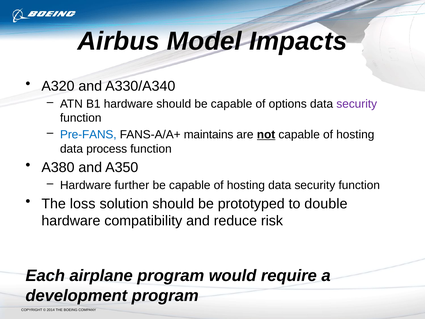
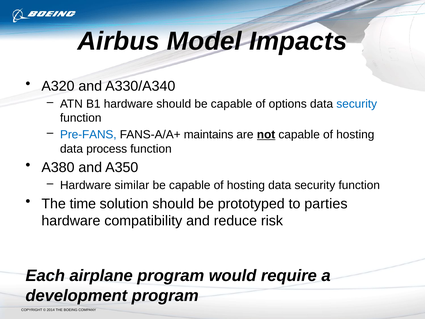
security at (357, 104) colour: purple -> blue
further: further -> similar
loss: loss -> time
double: double -> parties
